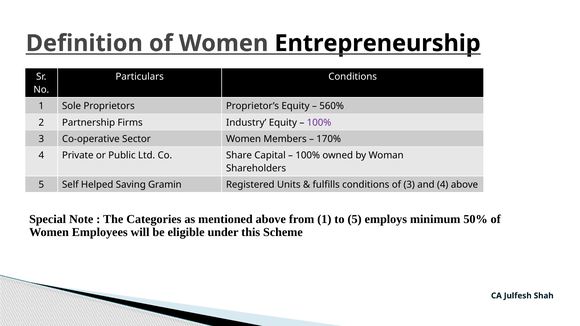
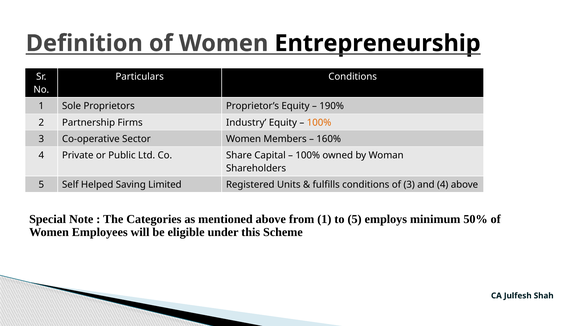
560%: 560% -> 190%
100% at (319, 123) colour: purple -> orange
170%: 170% -> 160%
Gramin: Gramin -> Limited
